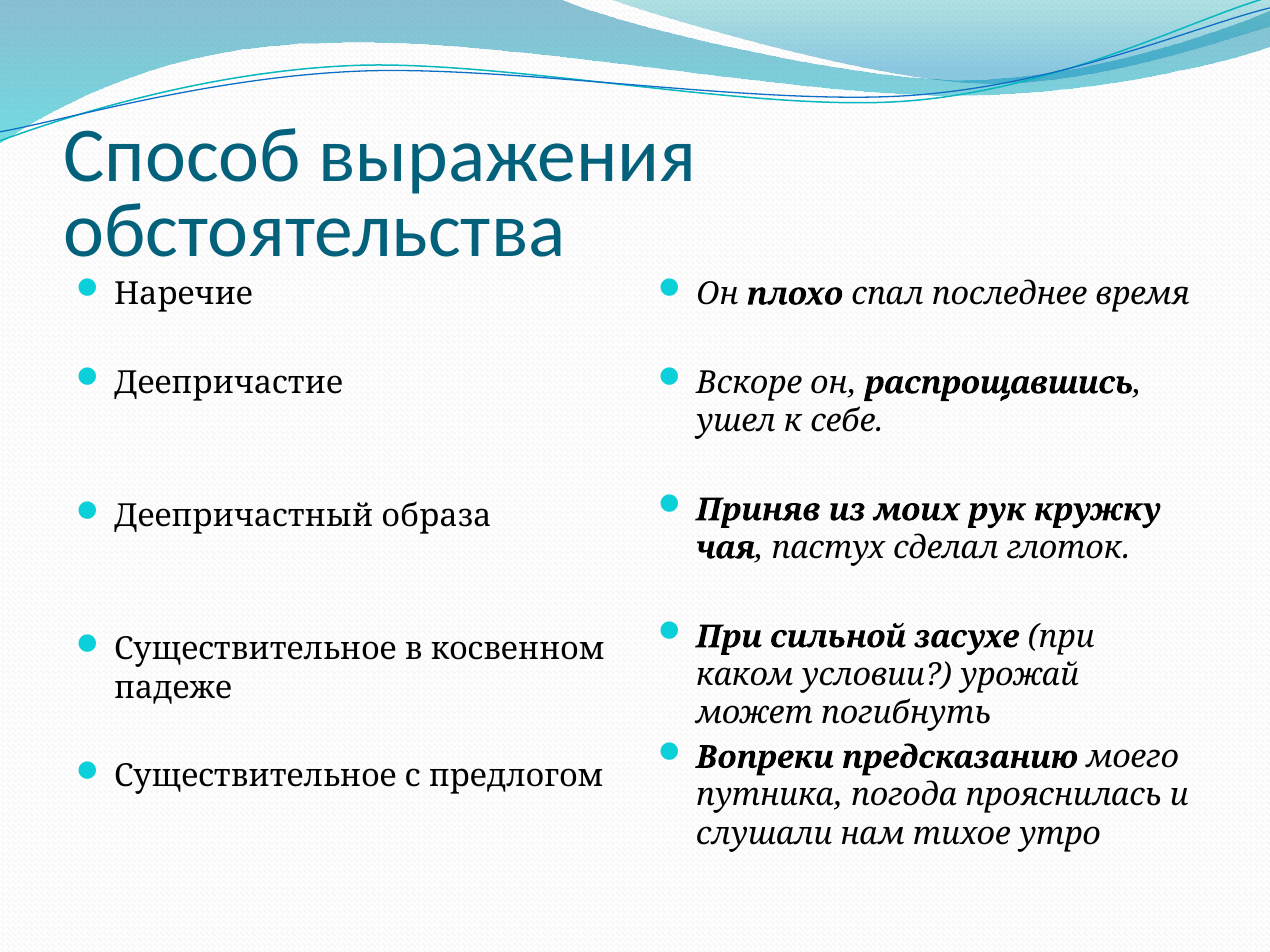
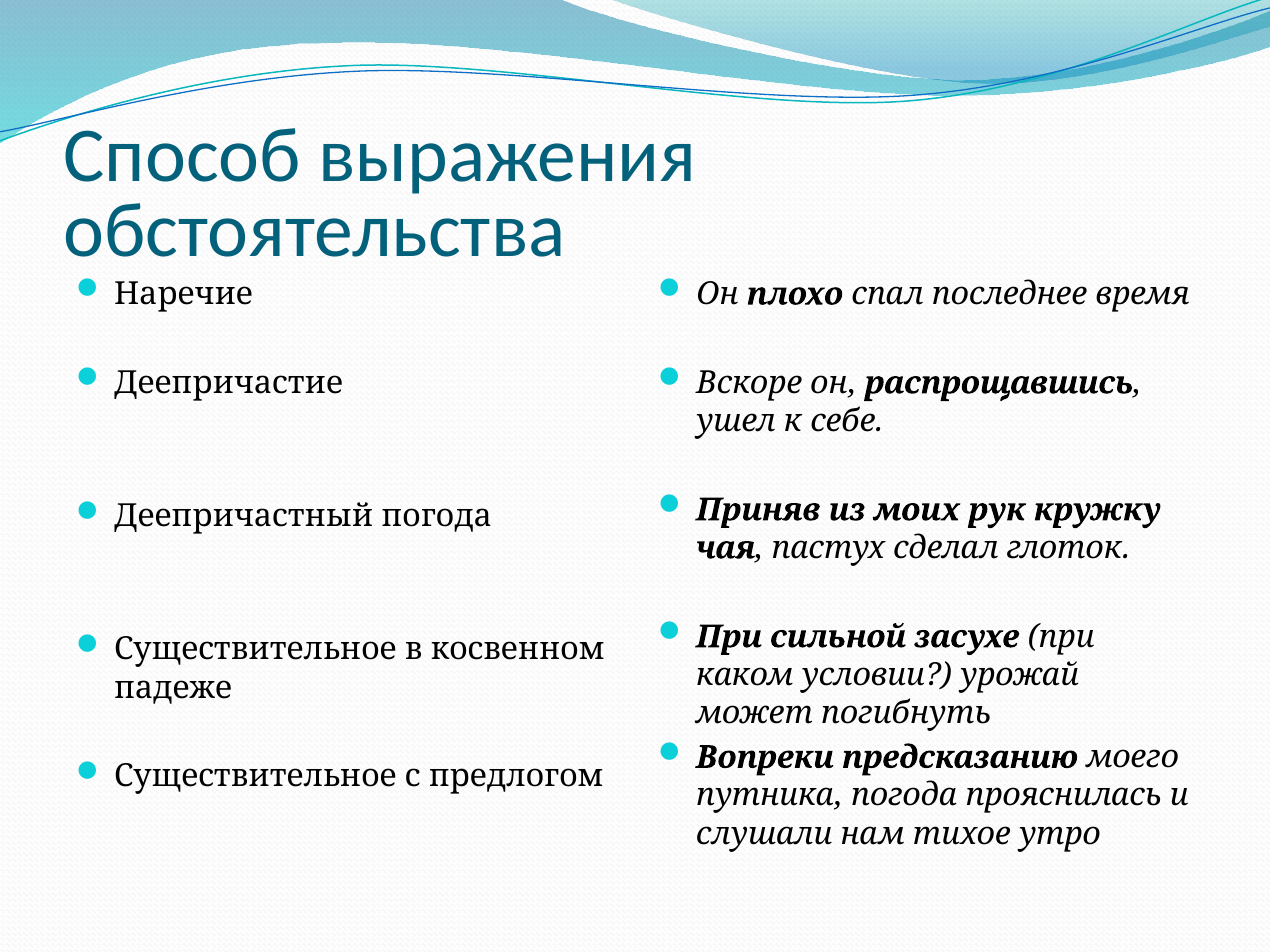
Деепричастный образа: образа -> погода
